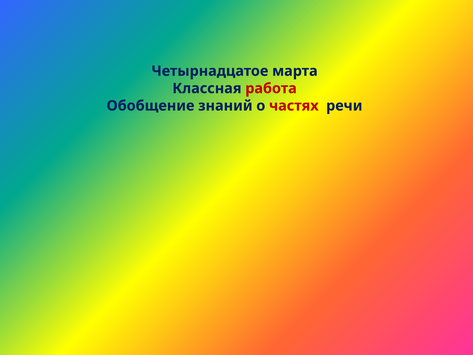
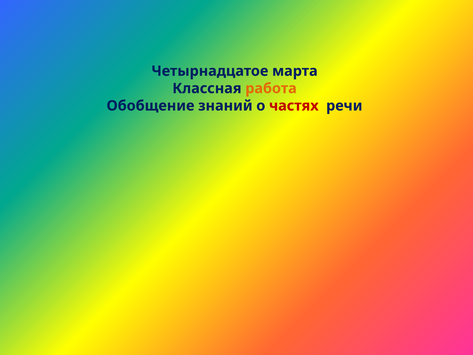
работа colour: red -> orange
